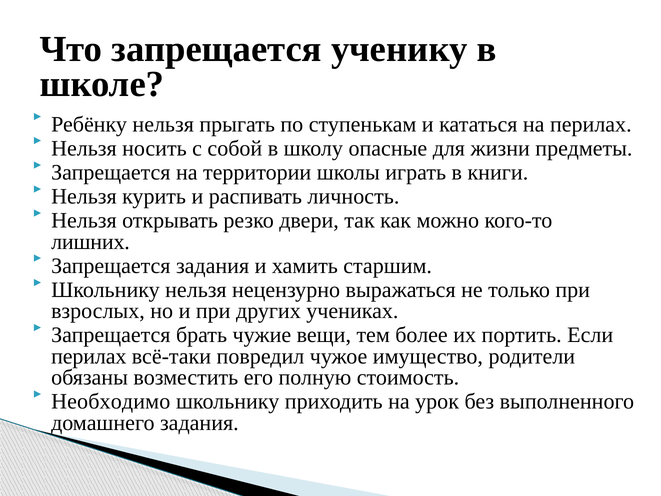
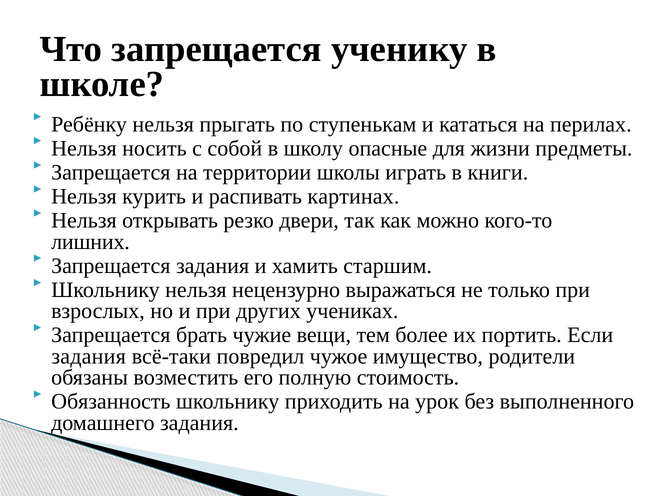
личность: личность -> картинах
перилах at (89, 356): перилах -> задания
Необходимо: Необходимо -> Обязанность
